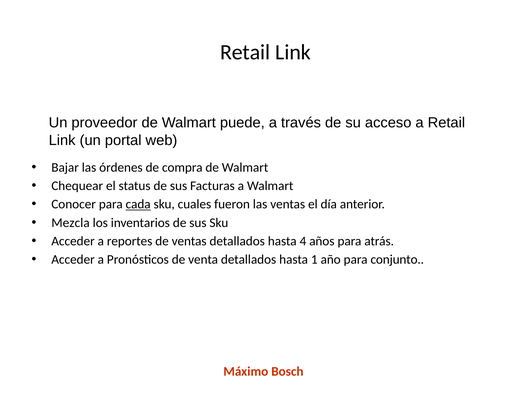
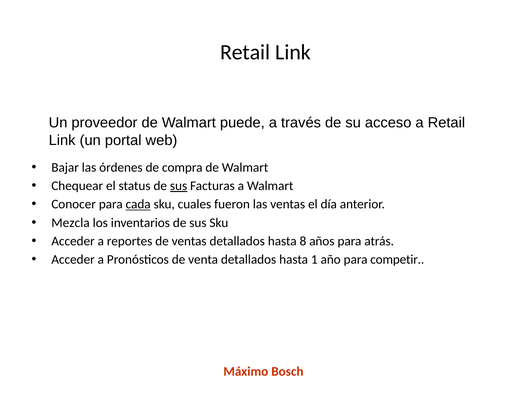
sus at (179, 186) underline: none -> present
4: 4 -> 8
conjunto: conjunto -> competir
